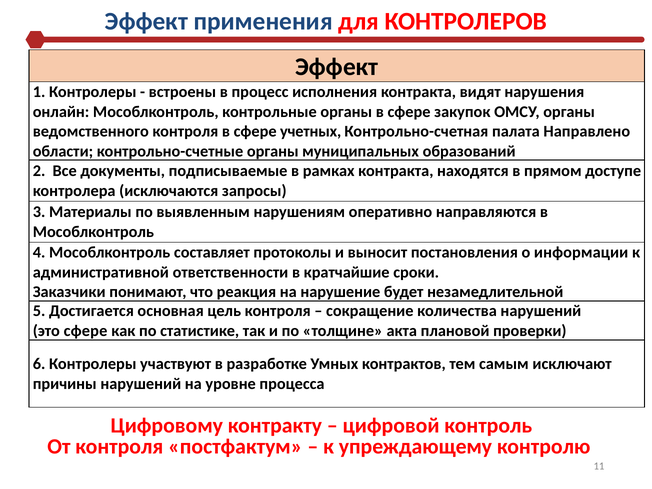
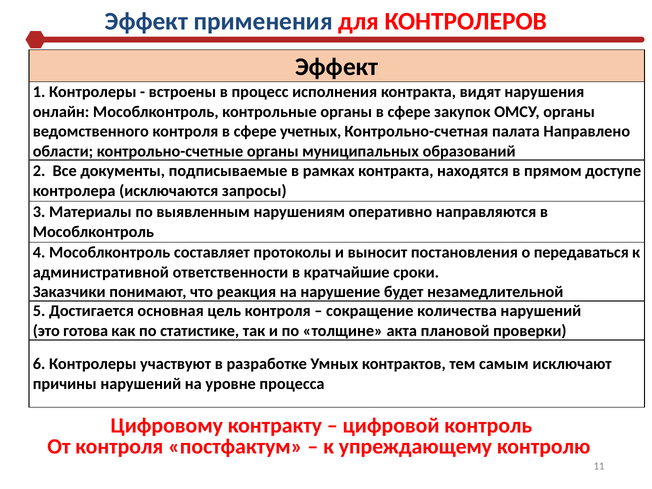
информации: информации -> передаваться
это сфере: сфере -> готова
